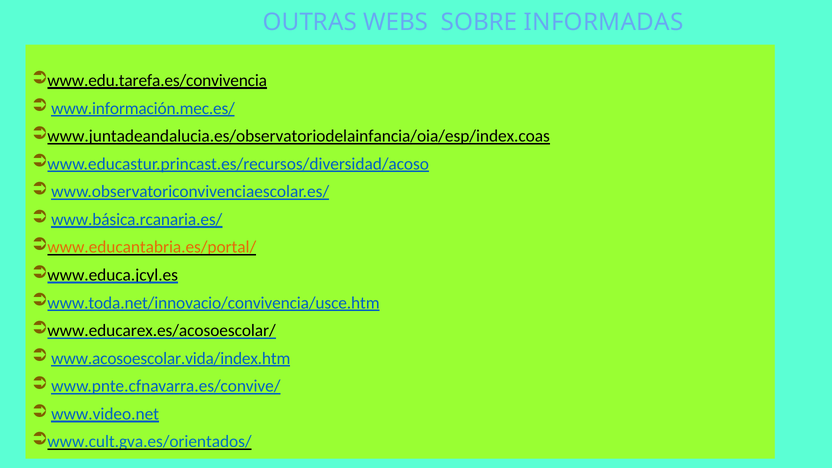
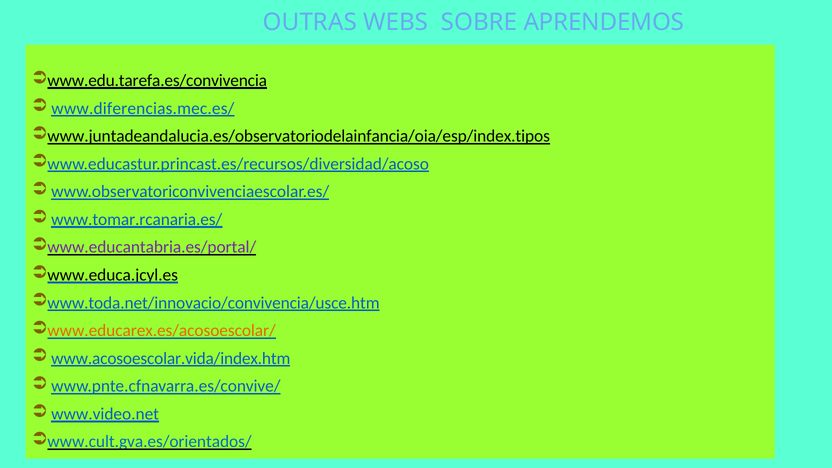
INFORMADAS: INFORMADAS -> APRENDEMOS
www.información.mec.es/: www.información.mec.es/ -> www.diferencias.mec.es/
www.juntadeandalucia.es/observatoriodelainfancia/oia/esp/index.coas: www.juntadeandalucia.es/observatoriodelainfancia/oia/esp/index.coas -> www.juntadeandalucia.es/observatoriodelainfancia/oia/esp/index.tipos
www.básica.rcanaria.es/: www.básica.rcanaria.es/ -> www.tomar.rcanaria.es/
www.educantabria.es/portal/ colour: orange -> purple
www.educarex.es/acosoescolar/ colour: black -> orange
